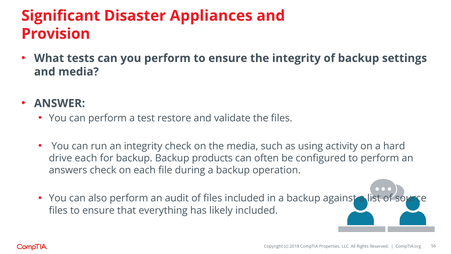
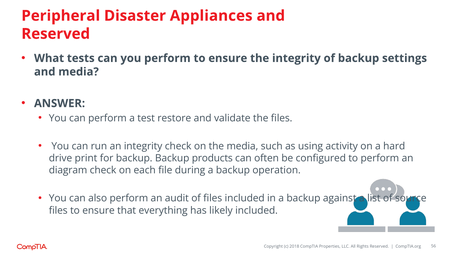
Significant: Significant -> Peripheral
Provision at (56, 34): Provision -> Reserved
drive each: each -> print
answers: answers -> diagram
